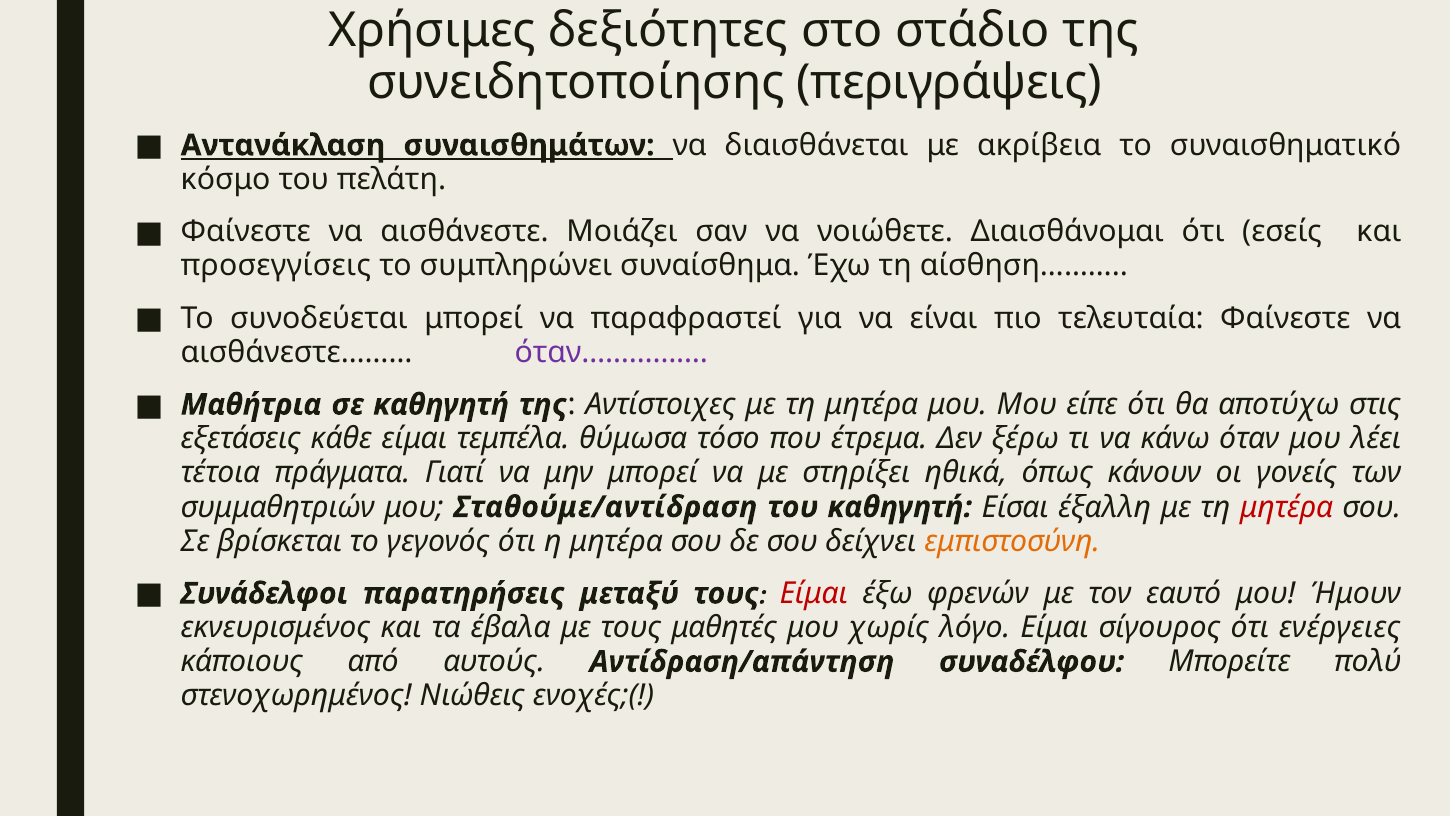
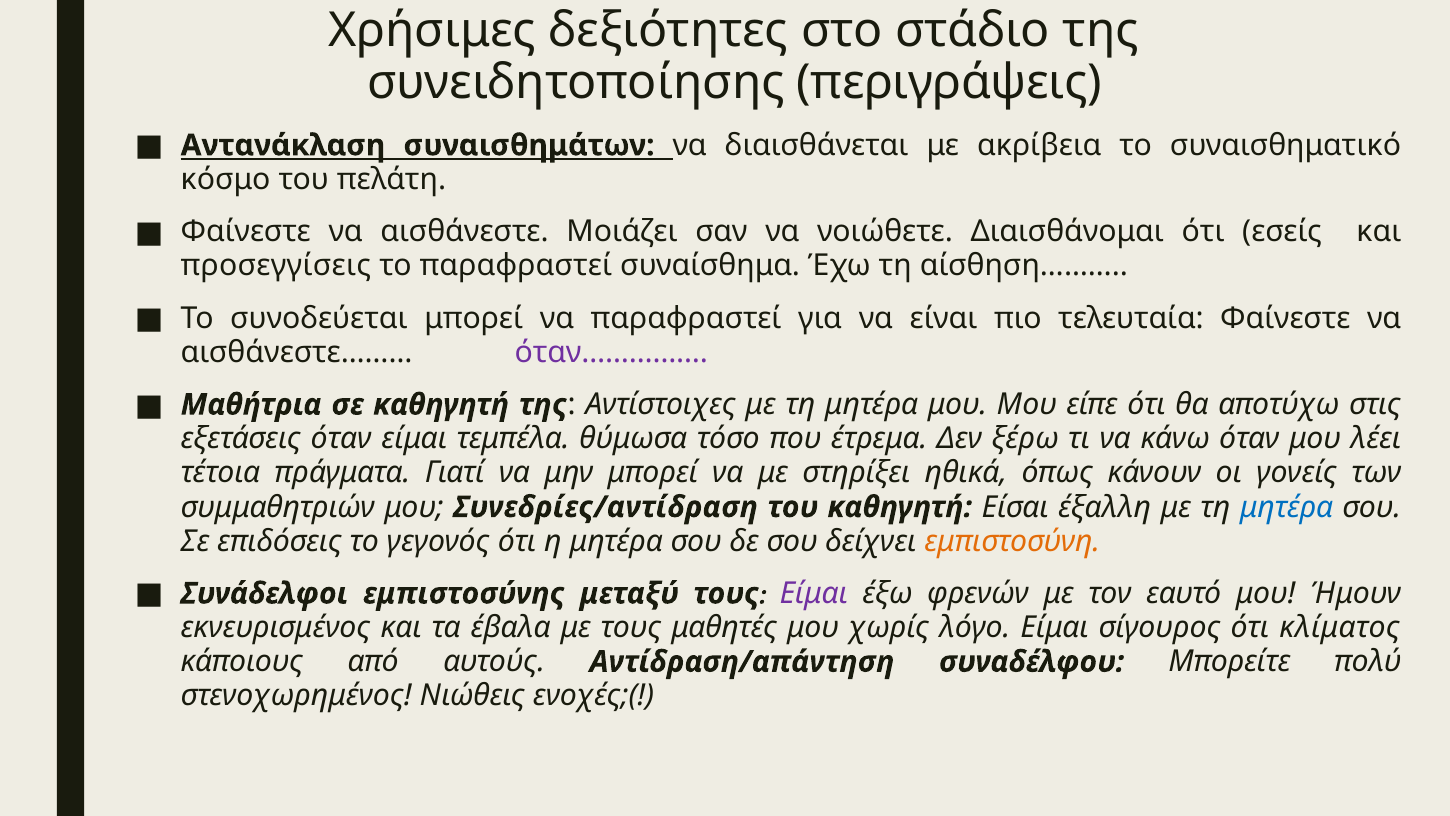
το συμπληρώνει: συμπληρώνει -> παραφραστεί
εξετάσεις κάθε: κάθε -> όταν
Σταθούμε/αντίδραση: Σταθούμε/αντίδραση -> Συνεδρίες/αντίδραση
μητέρα at (1286, 507) colour: red -> blue
βρίσκεται: βρίσκεται -> επιδόσεις
παρατηρήσεις: παρατηρήσεις -> εμπιστοσύνης
Είμαι at (814, 593) colour: red -> purple
ενέργειες: ενέργειες -> κλίματος
